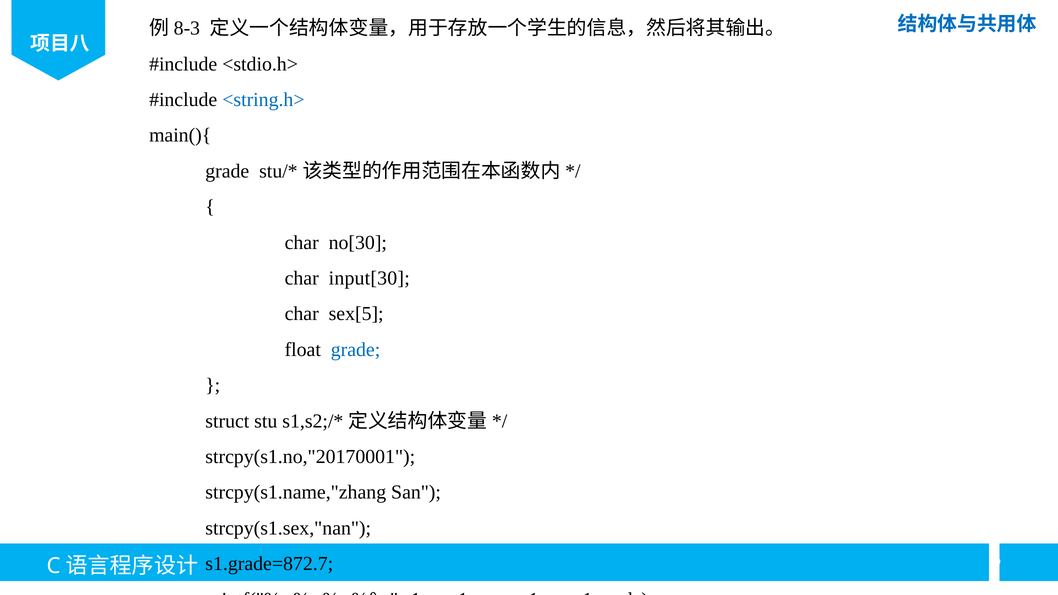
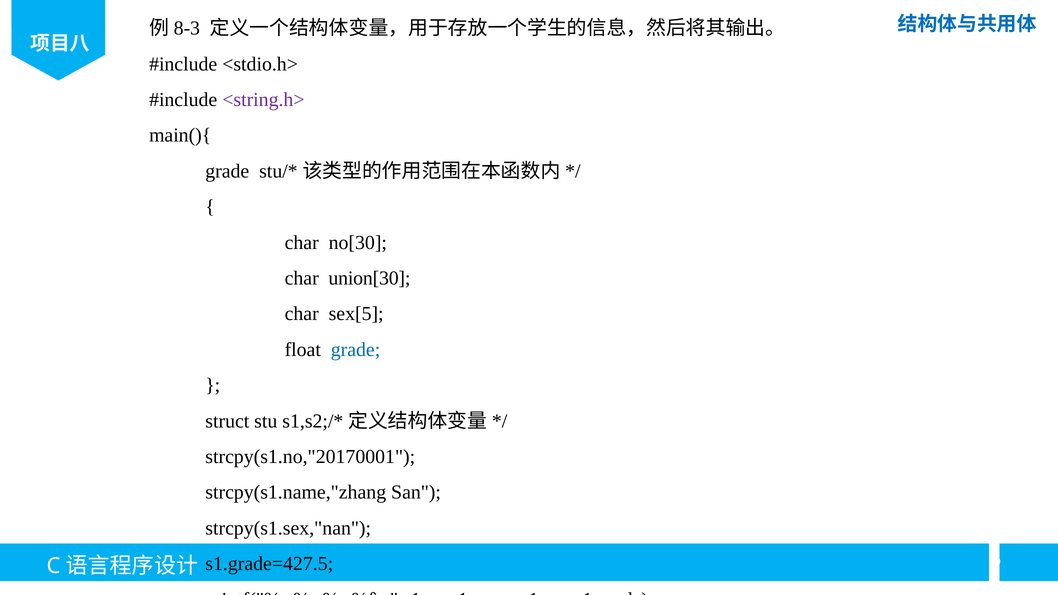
<string.h> colour: blue -> purple
input[30: input[30 -> union[30
s1.grade=872.7: s1.grade=872.7 -> s1.grade=427.5
